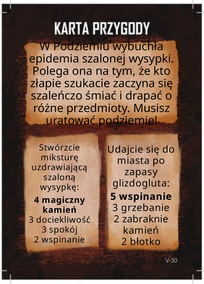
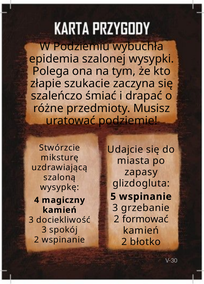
zabraknie: zabraknie -> formować
